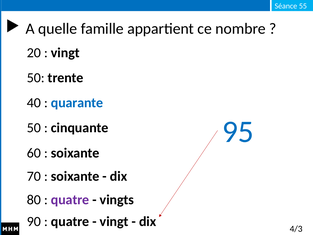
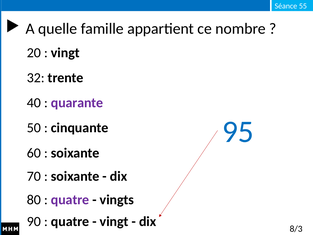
50 at (36, 78): 50 -> 32
quarante colour: blue -> purple
4/3: 4/3 -> 8/3
